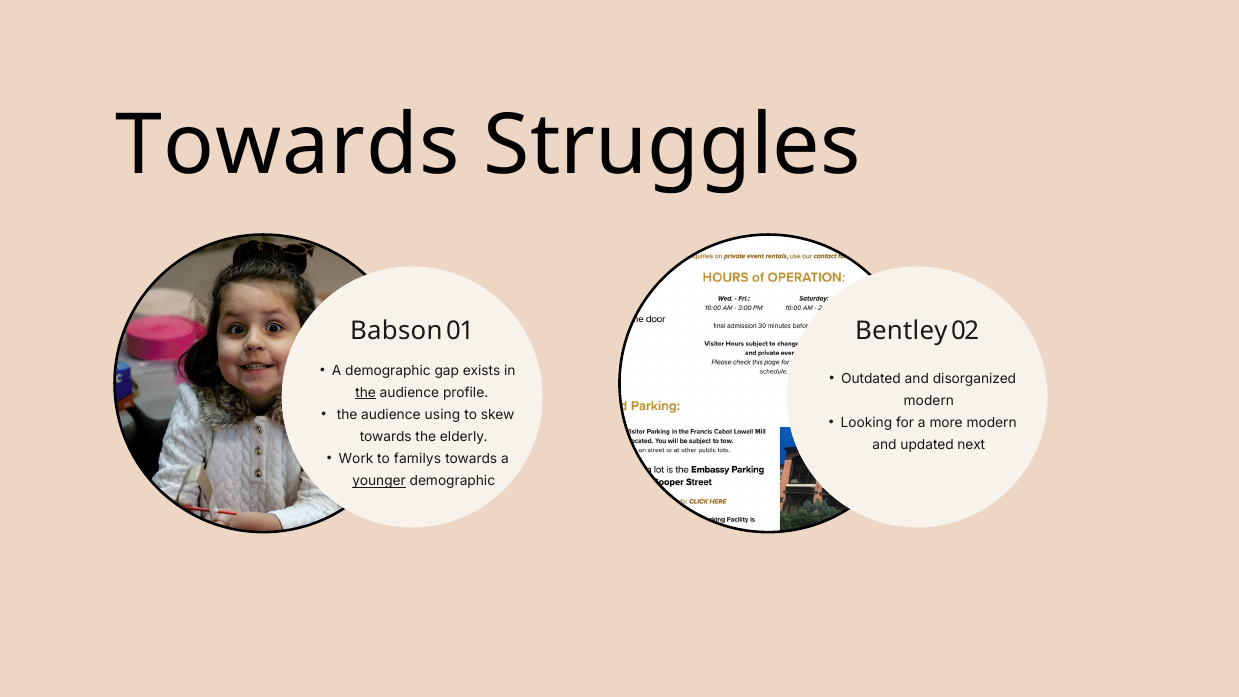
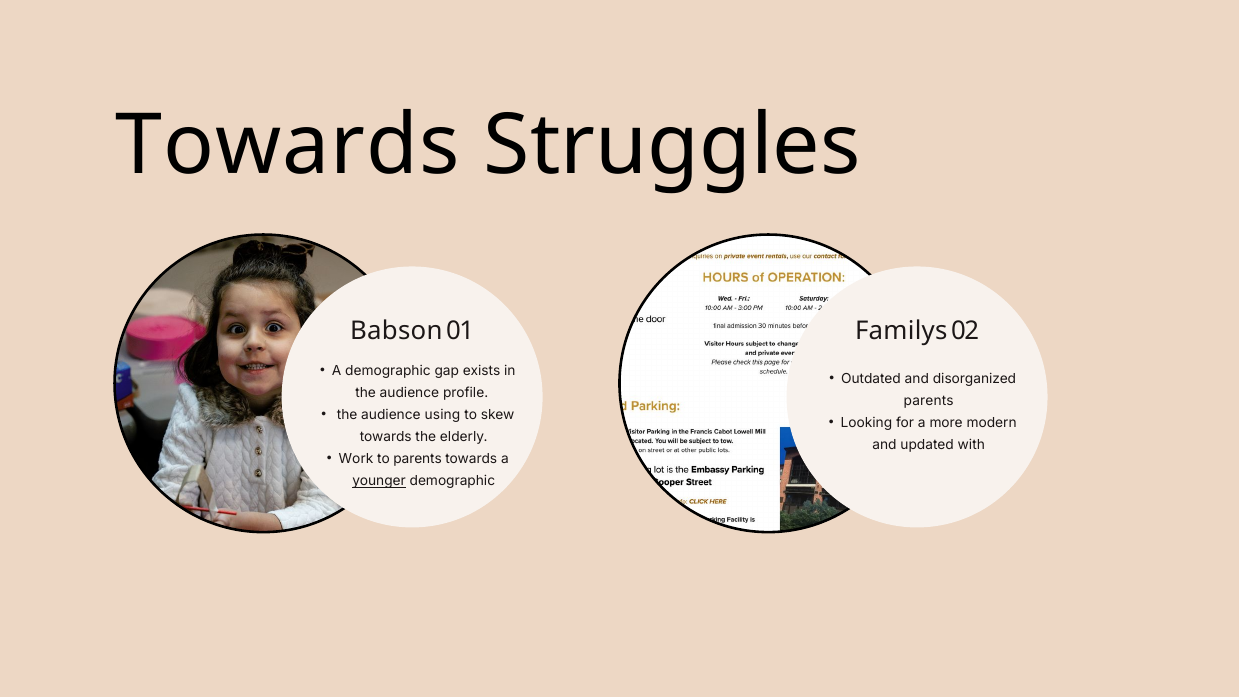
Bentley: Bentley -> Familys
the at (366, 393) underline: present -> none
modern at (929, 401): modern -> parents
next: next -> with
to familys: familys -> parents
